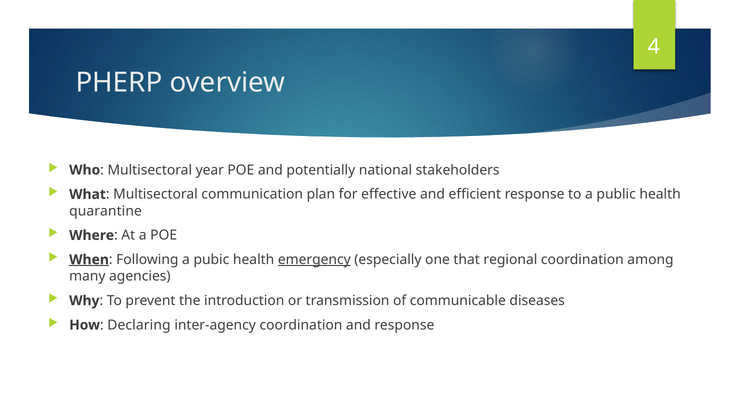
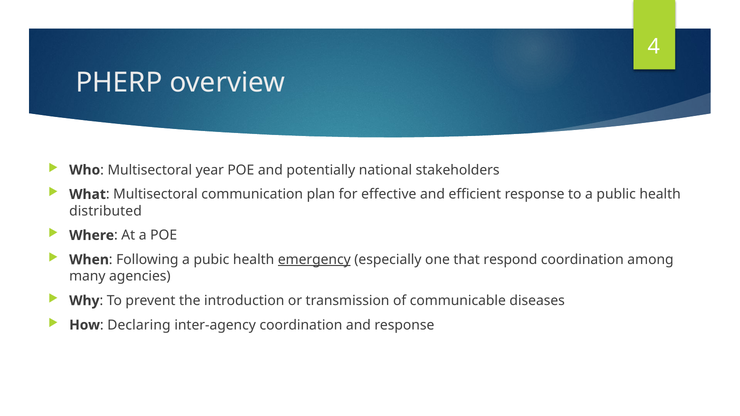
quarantine: quarantine -> distributed
When underline: present -> none
regional: regional -> respond
